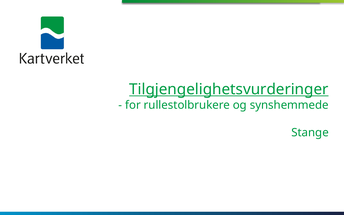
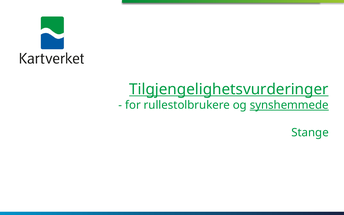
synshemmede underline: none -> present
